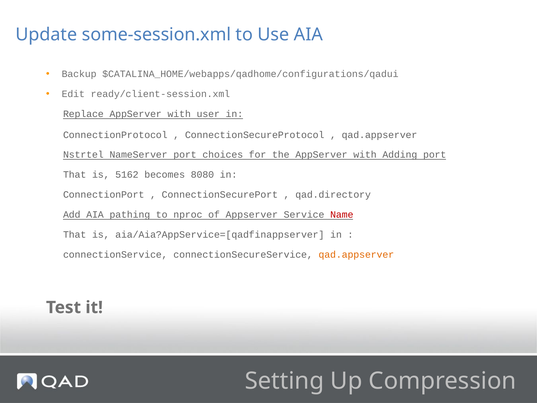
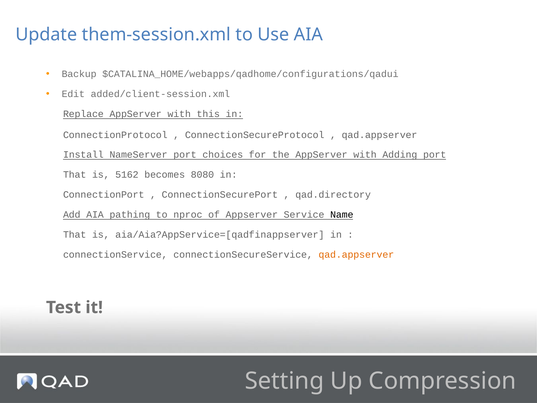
some-session.xml: some-session.xml -> them-session.xml
ready/client-session.xml: ready/client-session.xml -> added/client-session.xml
user: user -> this
Nstrtel: Nstrtel -> Install
Name colour: red -> black
